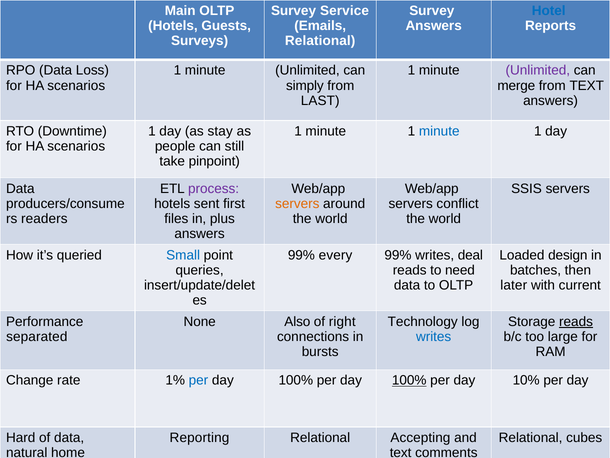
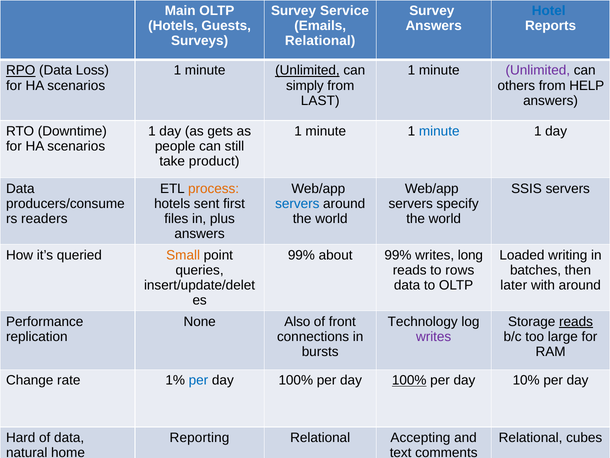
RPO underline: none -> present
Unlimited at (307, 70) underline: none -> present
merge: merge -> others
from TEXT: TEXT -> HELP
stay: stay -> gets
pinpoint: pinpoint -> product
process colour: purple -> orange
servers at (297, 204) colour: orange -> blue
conflict: conflict -> specify
Small colour: blue -> orange
every: every -> about
deal: deal -> long
design: design -> writing
need: need -> rows
with current: current -> around
right: right -> front
separated: separated -> replication
writes at (434, 336) colour: blue -> purple
